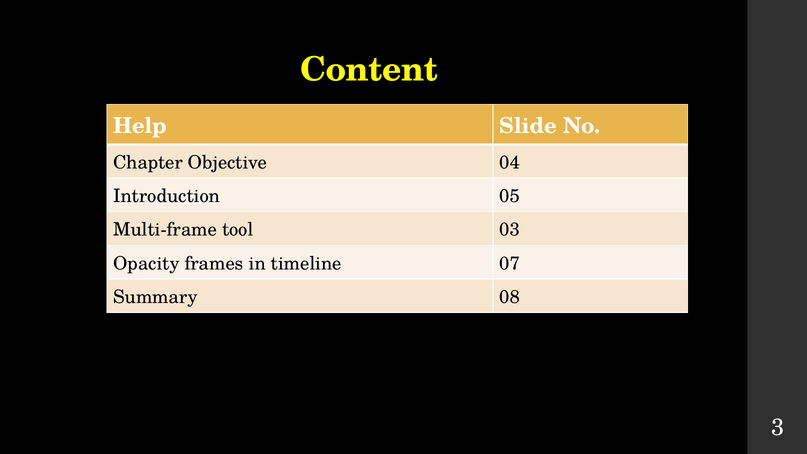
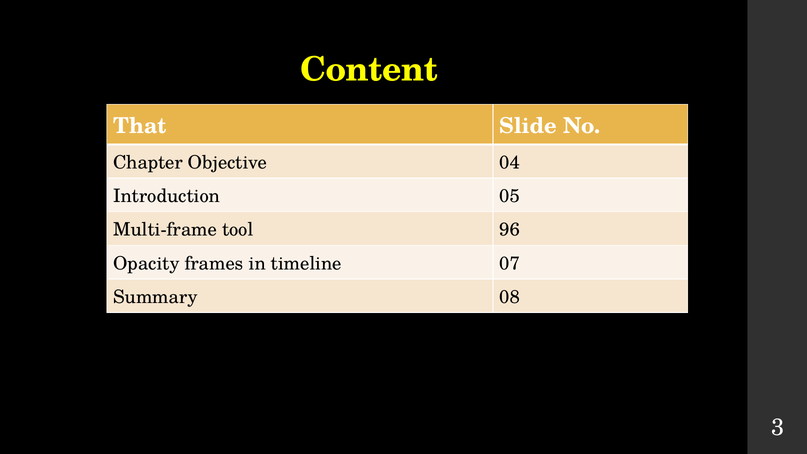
Help: Help -> That
03: 03 -> 96
